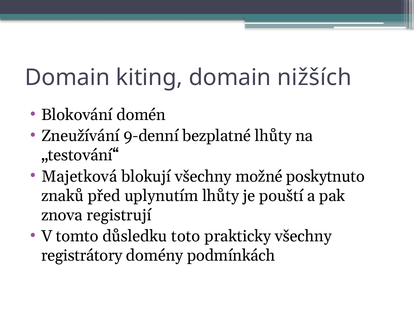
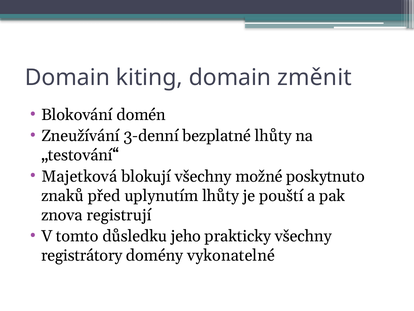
nižších: nižších -> změnit
9-denní: 9-denní -> 3-denní
toto: toto -> jeho
podmínkách: podmínkách -> vykonatelné
